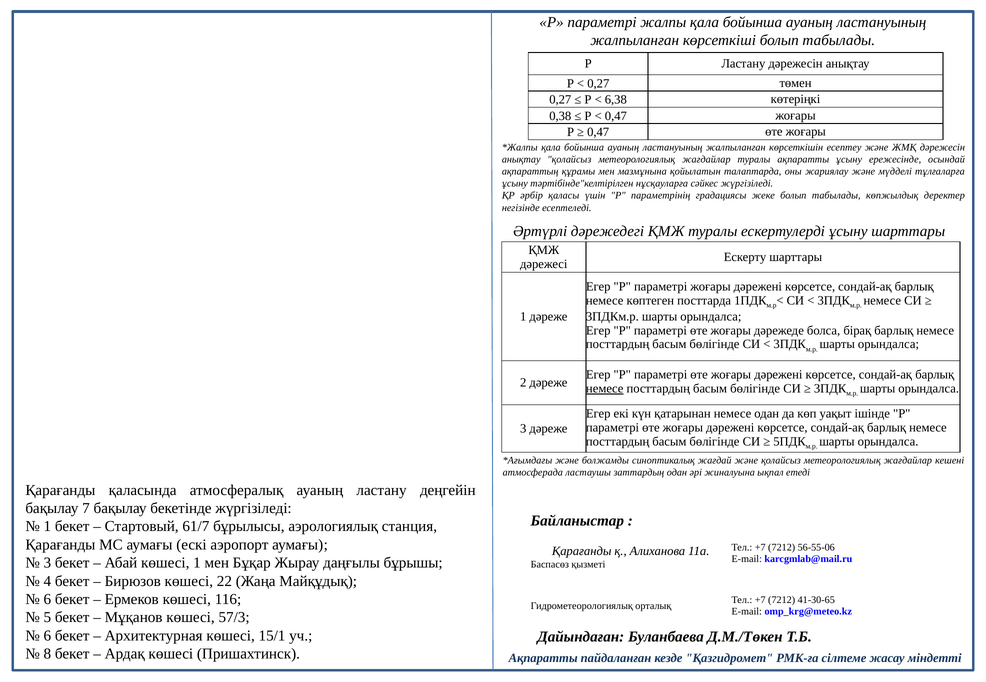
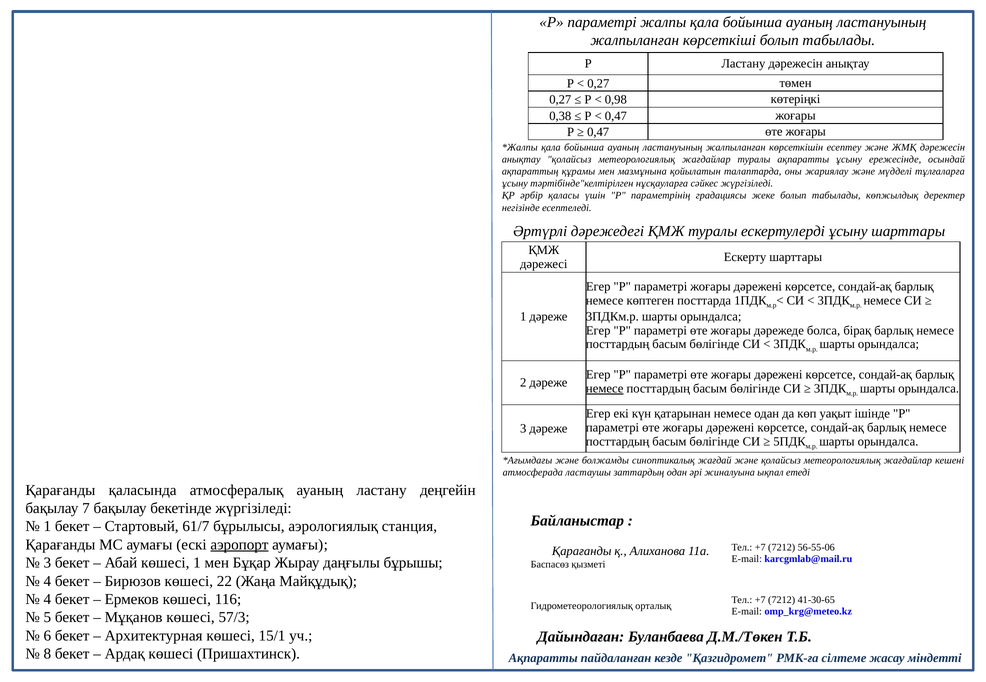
6,38: 6,38 -> 0,98
аэропорт underline: none -> present
6 at (47, 600): 6 -> 4
